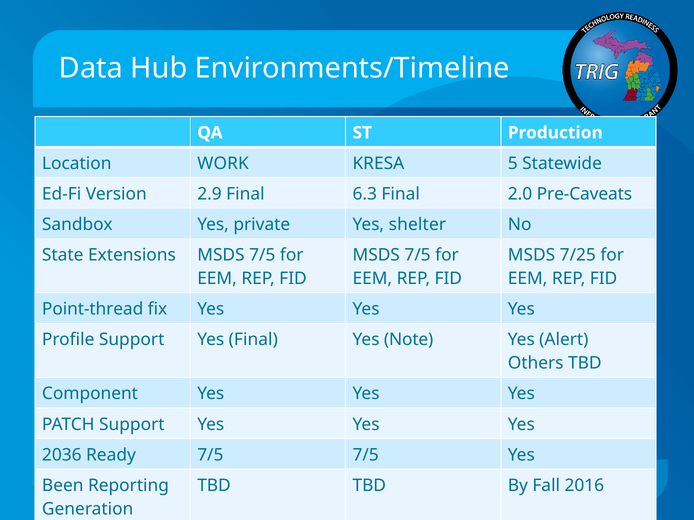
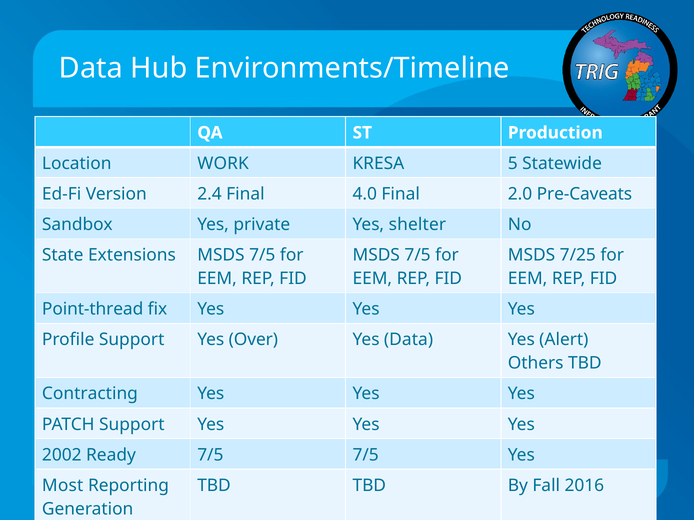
2.9: 2.9 -> 2.4
6.3: 6.3 -> 4.0
Yes Final: Final -> Over
Yes Note: Note -> Data
Component: Component -> Contracting
2036: 2036 -> 2002
Been: Been -> Most
